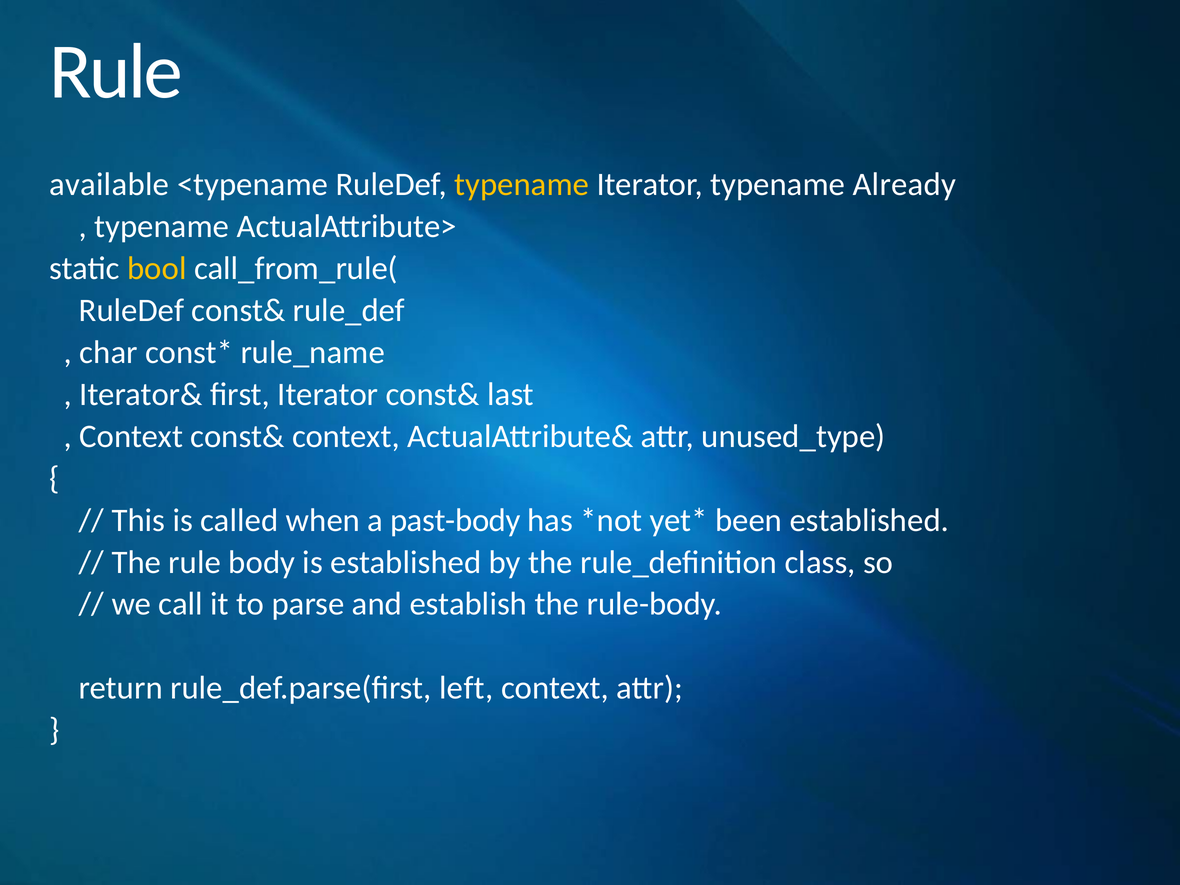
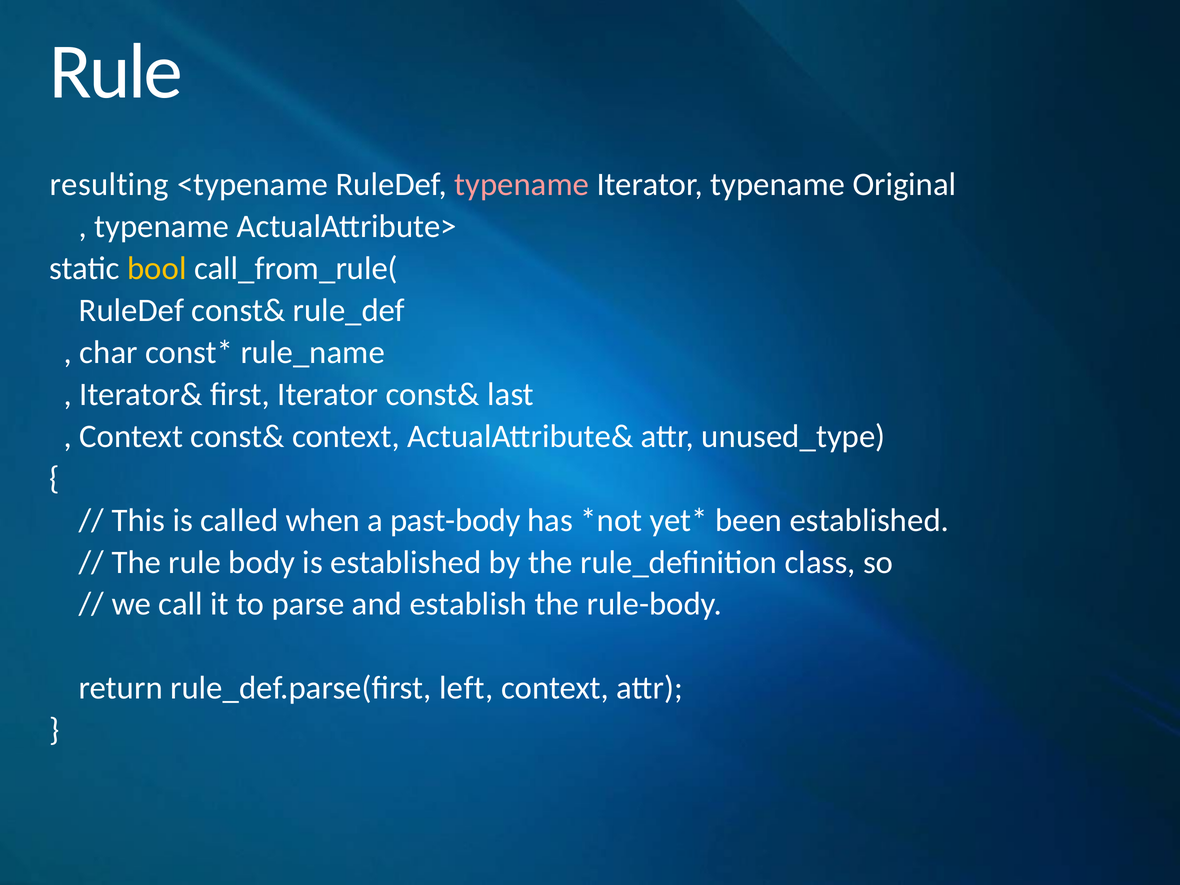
available: available -> resulting
typename at (522, 185) colour: yellow -> pink
Already: Already -> Original
